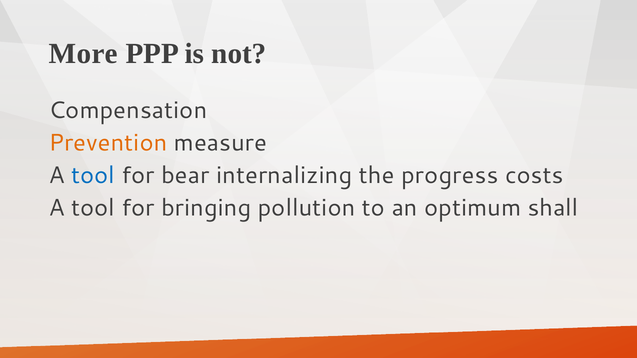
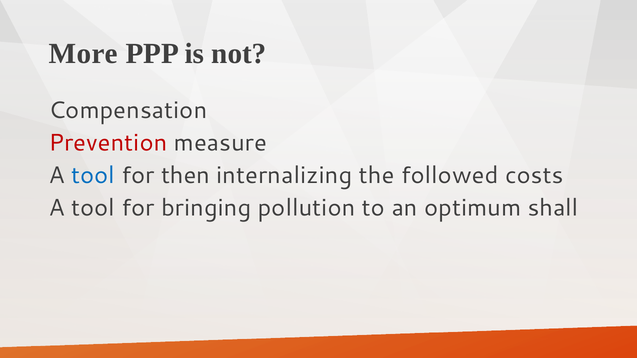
Prevention colour: orange -> red
bear: bear -> then
progress: progress -> followed
